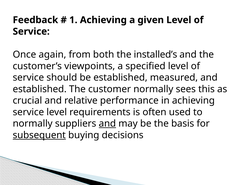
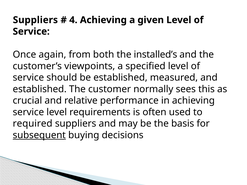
Feedback at (35, 20): Feedback -> Suppliers
1: 1 -> 4
normally at (33, 124): normally -> required
and at (107, 124) underline: present -> none
